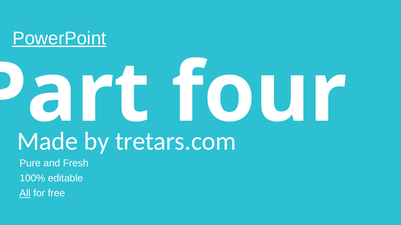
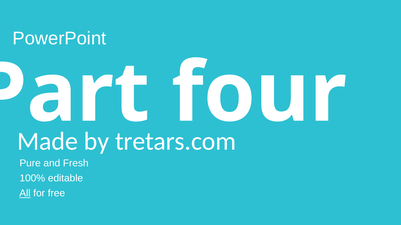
PowerPoint underline: present -> none
